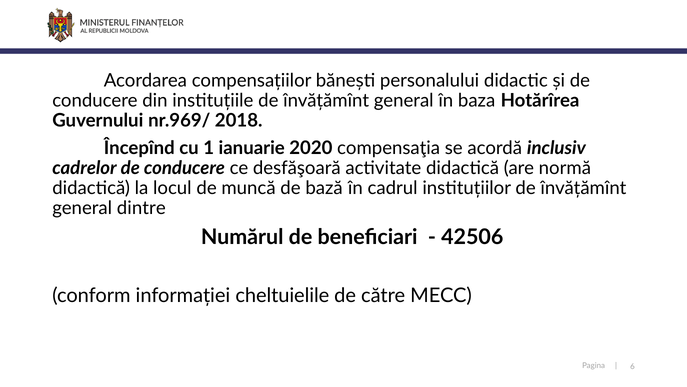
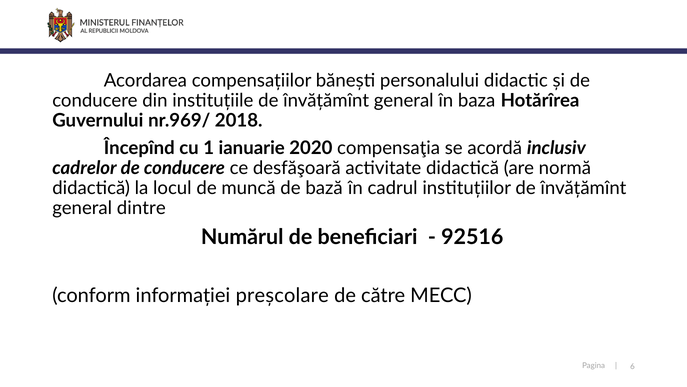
42506: 42506 -> 92516
cheltuielile: cheltuielile -> preșcolare
